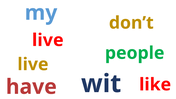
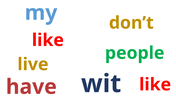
live at (48, 40): live -> like
